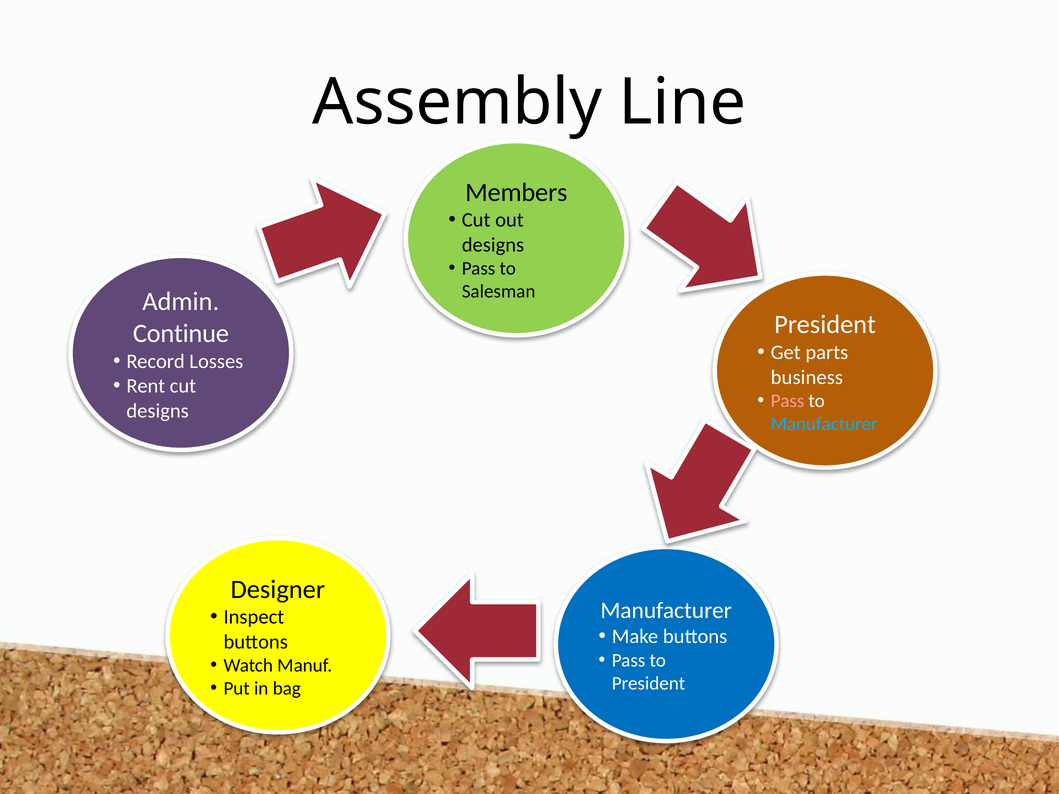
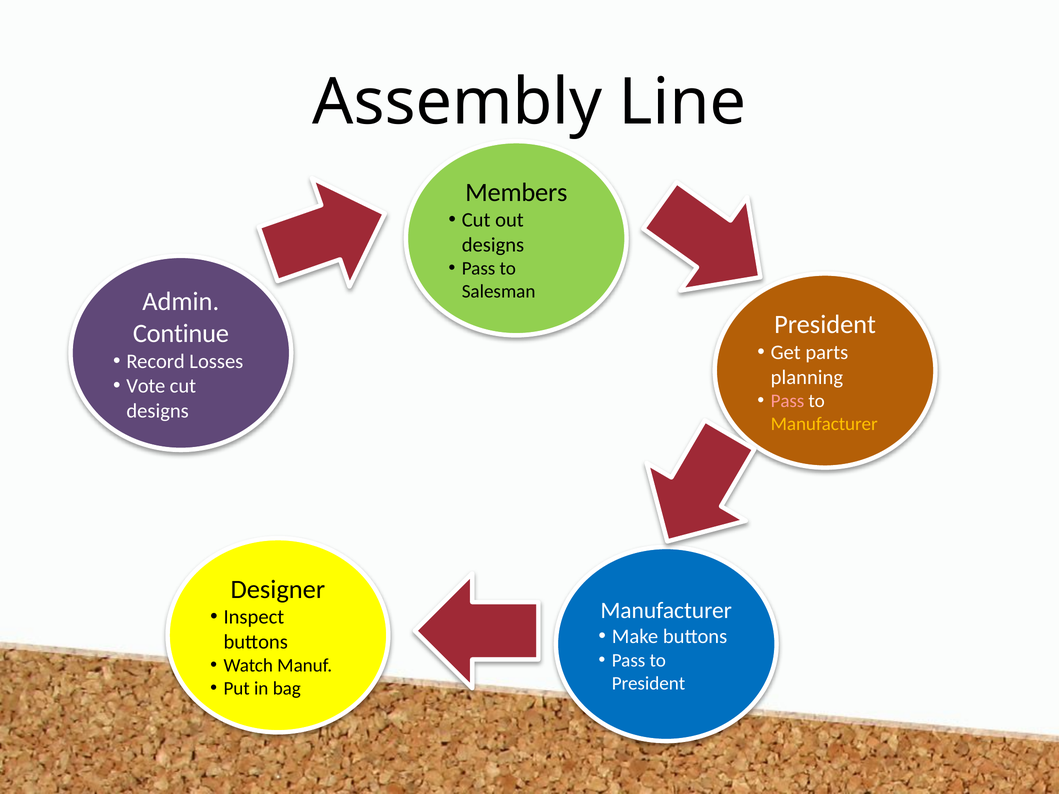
business: business -> planning
Rent: Rent -> Vote
Manufacturer at (824, 424) colour: light blue -> yellow
